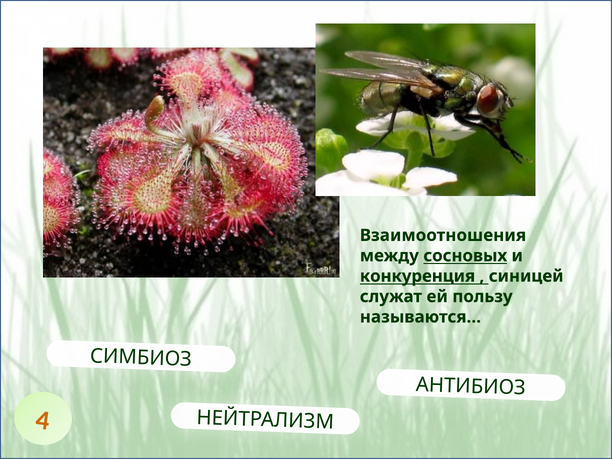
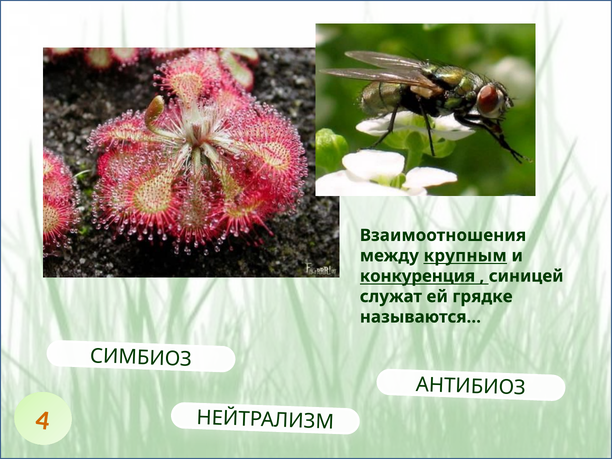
сосновых: сосновых -> крупным
пользу: пользу -> грядке
